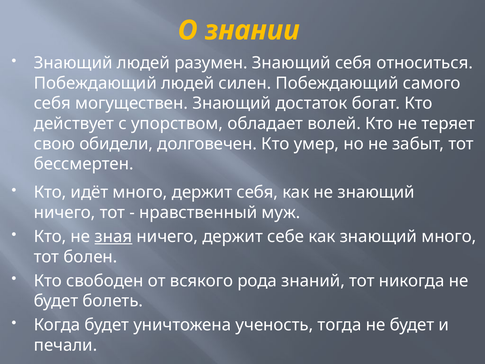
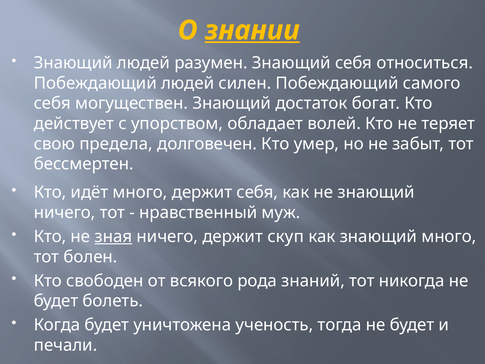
знании underline: none -> present
обидели: обидели -> предела
себе: себе -> скуп
